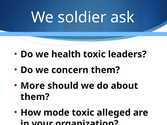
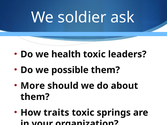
concern: concern -> possible
mode: mode -> traits
alleged: alleged -> springs
